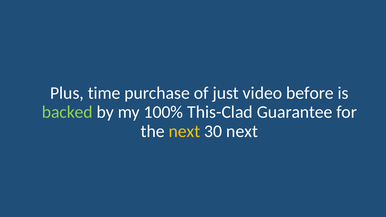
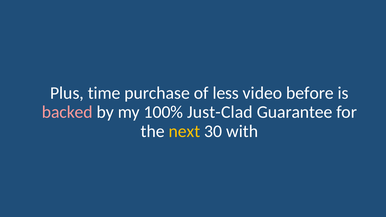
just: just -> less
backed colour: light green -> pink
This-Clad: This-Clad -> Just-Clad
30 next: next -> with
